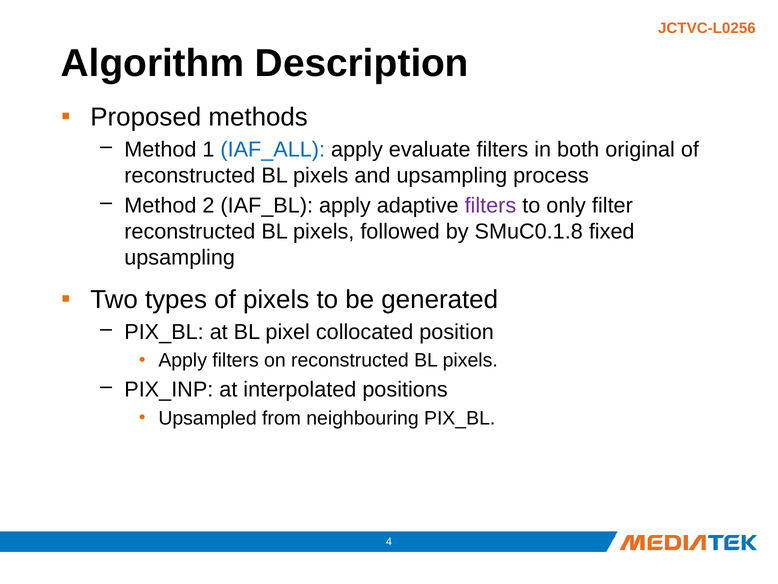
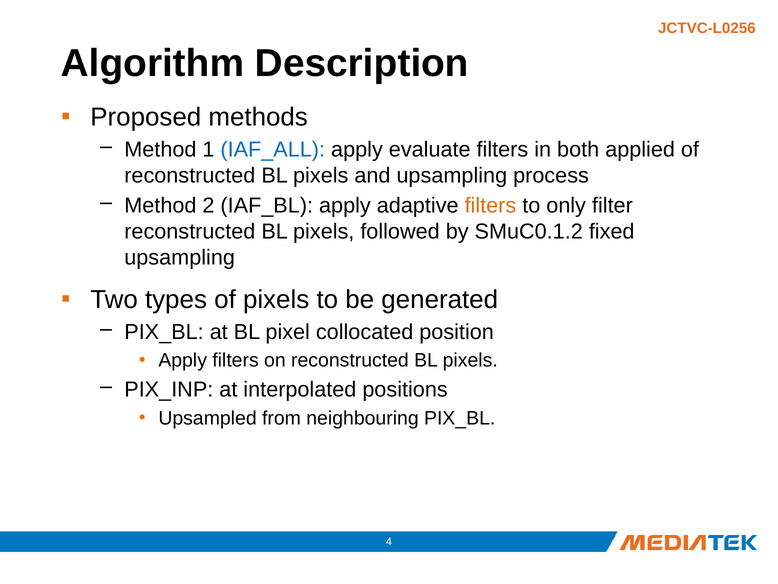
original: original -> applied
filters at (490, 206) colour: purple -> orange
SMuC0.1.8: SMuC0.1.8 -> SMuC0.1.2
